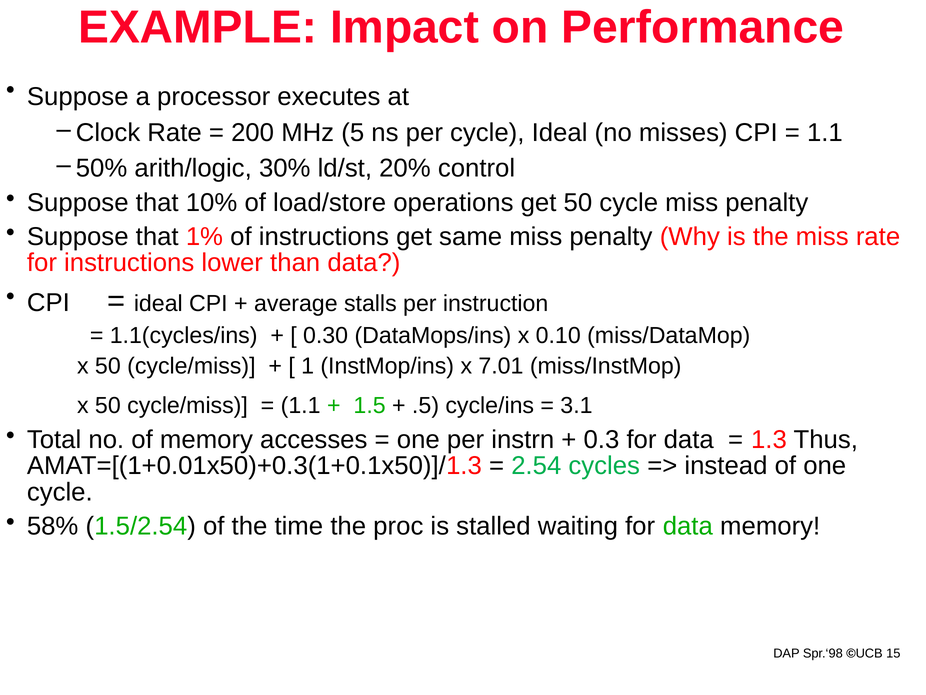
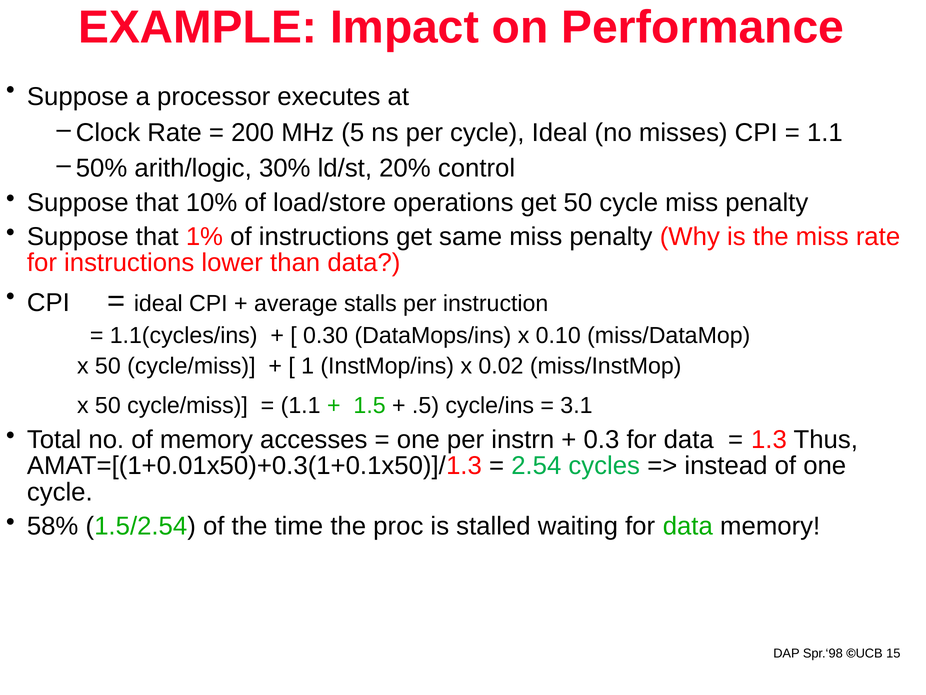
7.01: 7.01 -> 0.02
